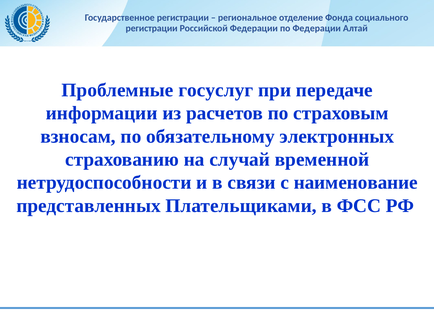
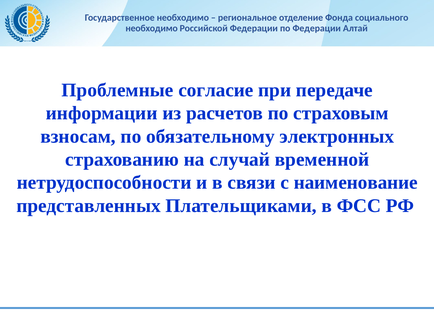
Государственное регистрации: регистрации -> необходимо
регистрации at (152, 28): регистрации -> необходимо
госуслуг: госуслуг -> согласие
